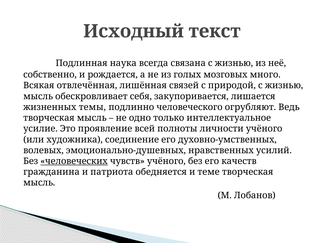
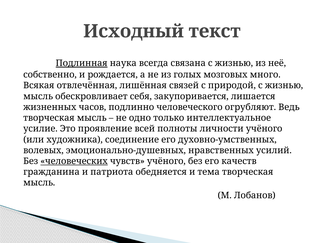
Подлинная underline: none -> present
темы: темы -> часов
теме: теме -> тема
